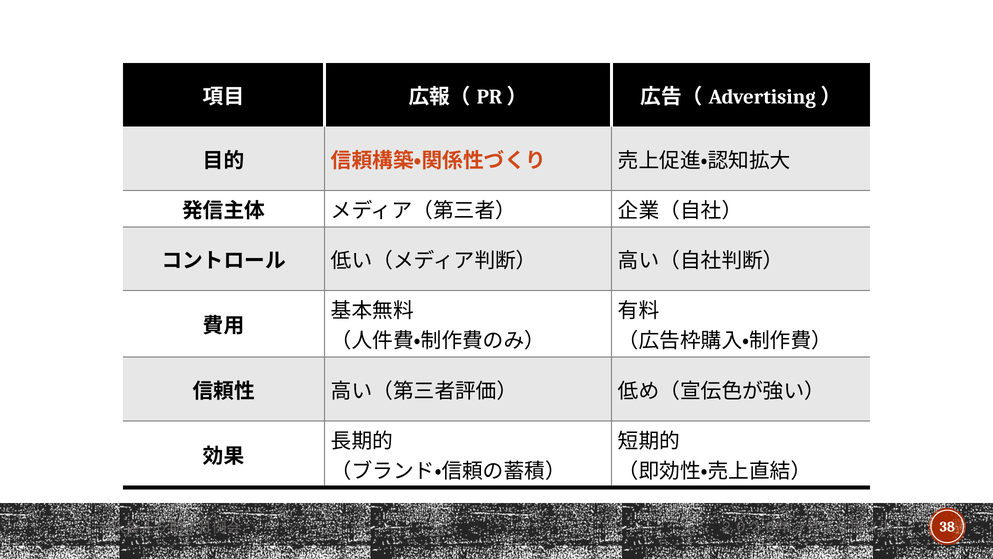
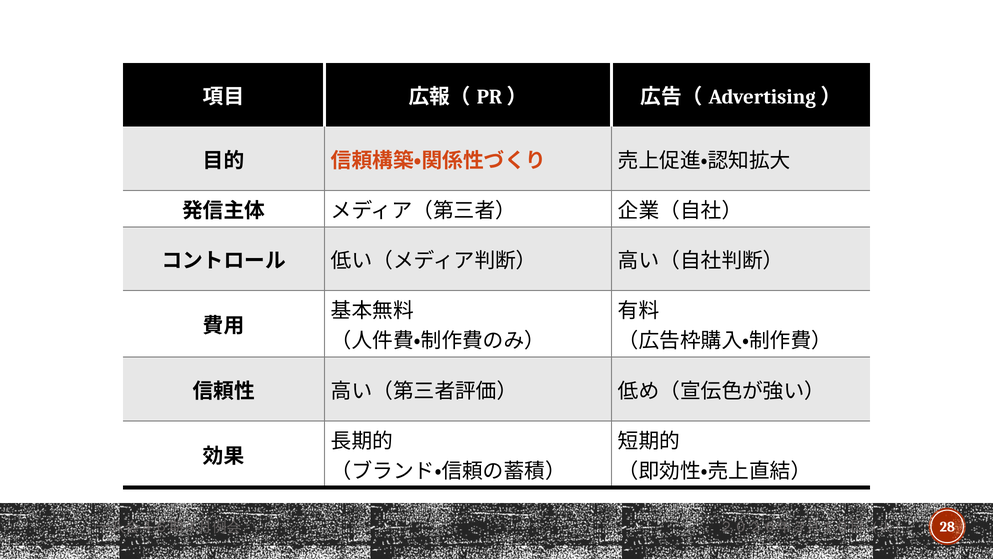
38: 38 -> 28
